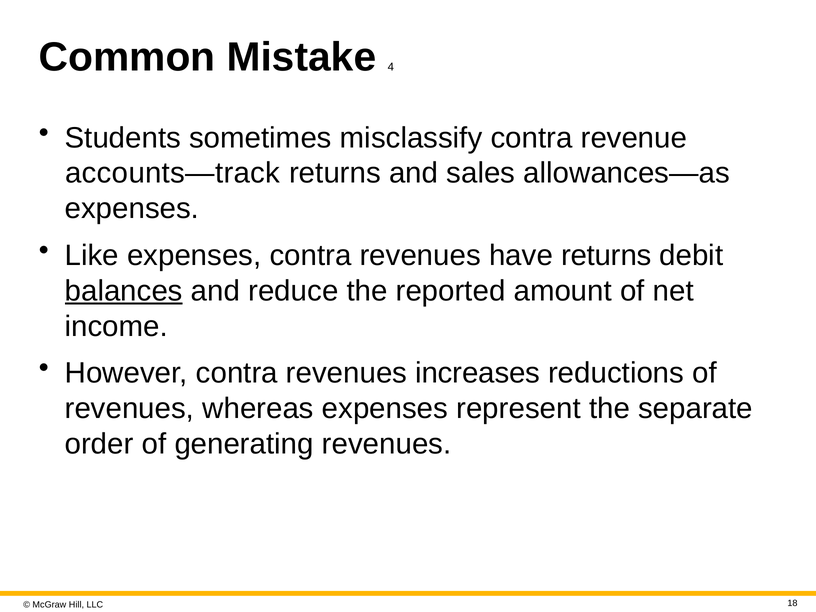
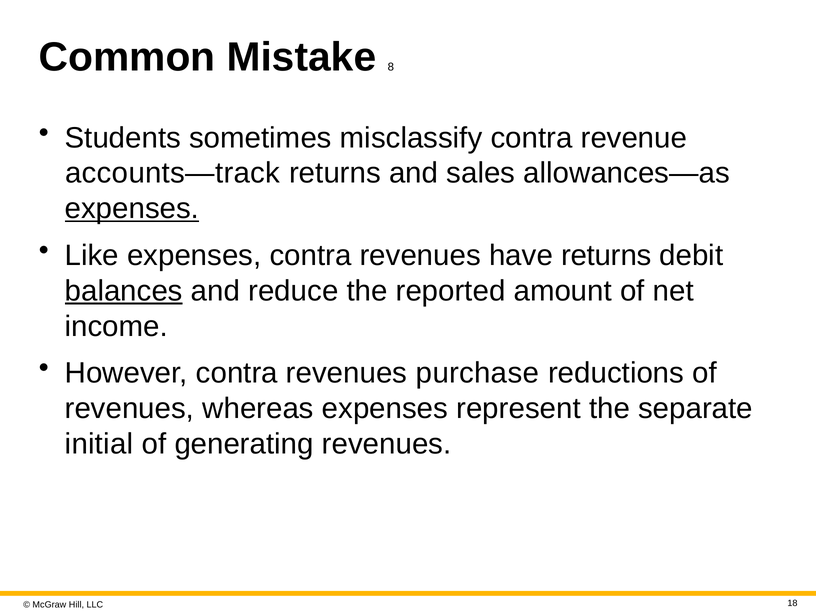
4: 4 -> 8
expenses at (132, 209) underline: none -> present
increases: increases -> purchase
order: order -> initial
